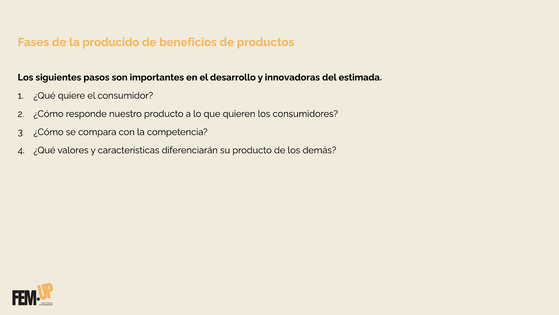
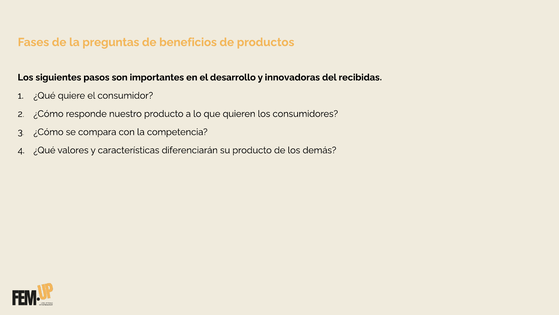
producido: producido -> preguntas
estimada: estimada -> recibidas
